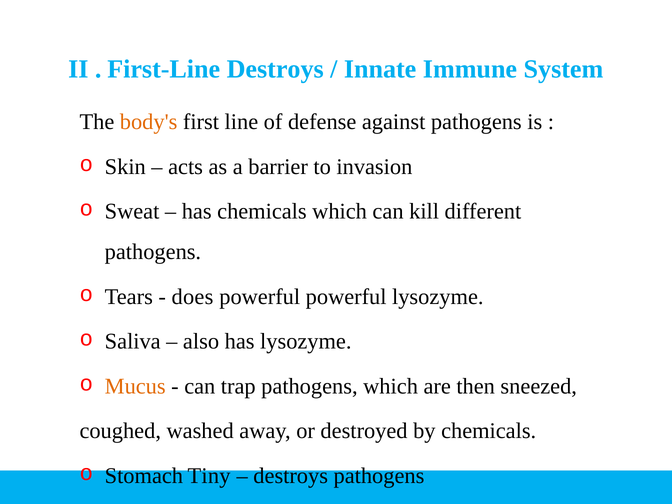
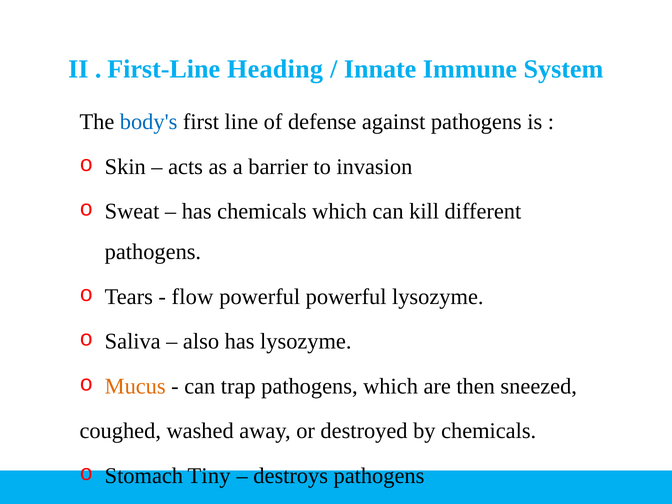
First-Line Destroys: Destroys -> Heading
body's colour: orange -> blue
does: does -> flow
